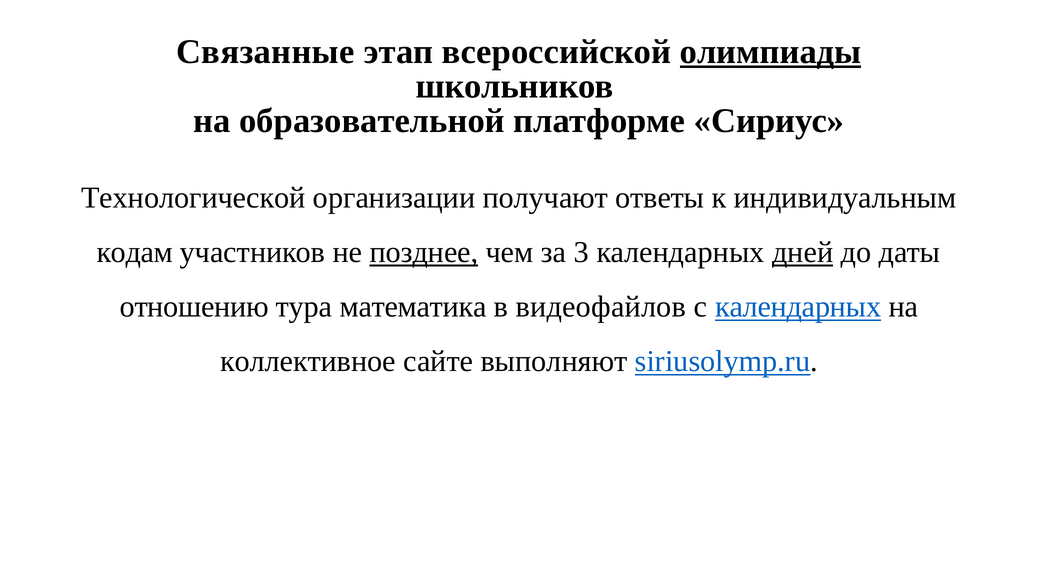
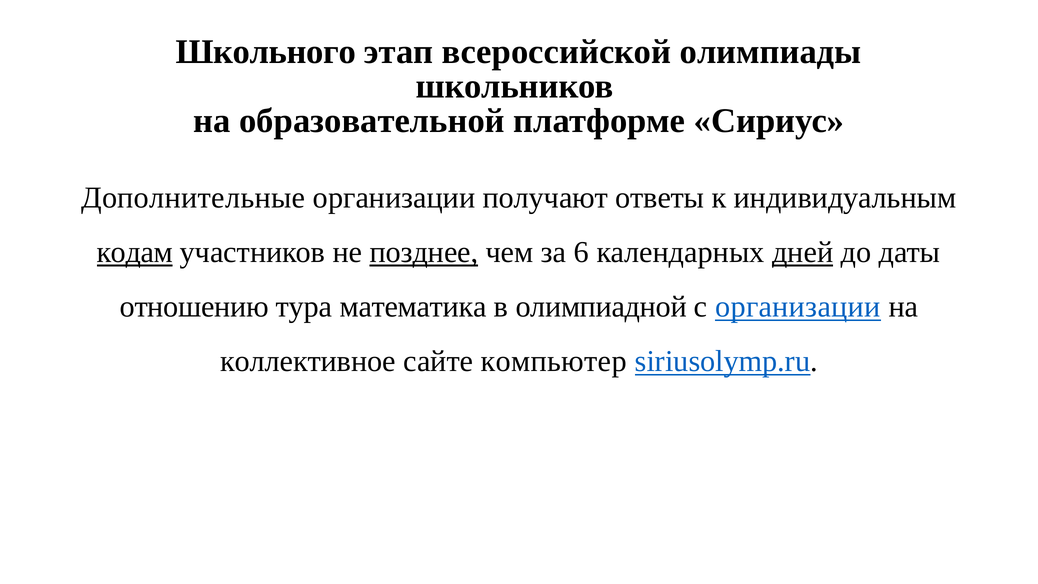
Связанные: Связанные -> Школьного
олимпиады underline: present -> none
Технологической: Технологической -> Дополнительные
кодам underline: none -> present
3: 3 -> 6
видеофайлов: видеофайлов -> олимпиадной
с календарных: календарных -> организации
выполняют: выполняют -> компьютер
